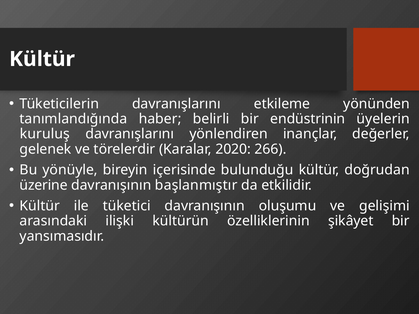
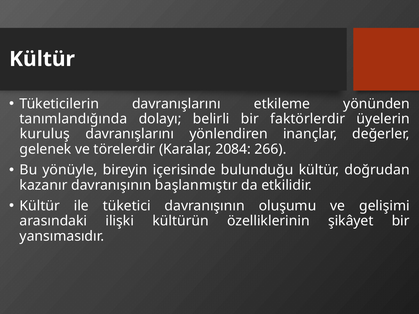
haber: haber -> dolayı
endüstrinin: endüstrinin -> faktörlerdir
2020: 2020 -> 2084
üzerine: üzerine -> kazanır
